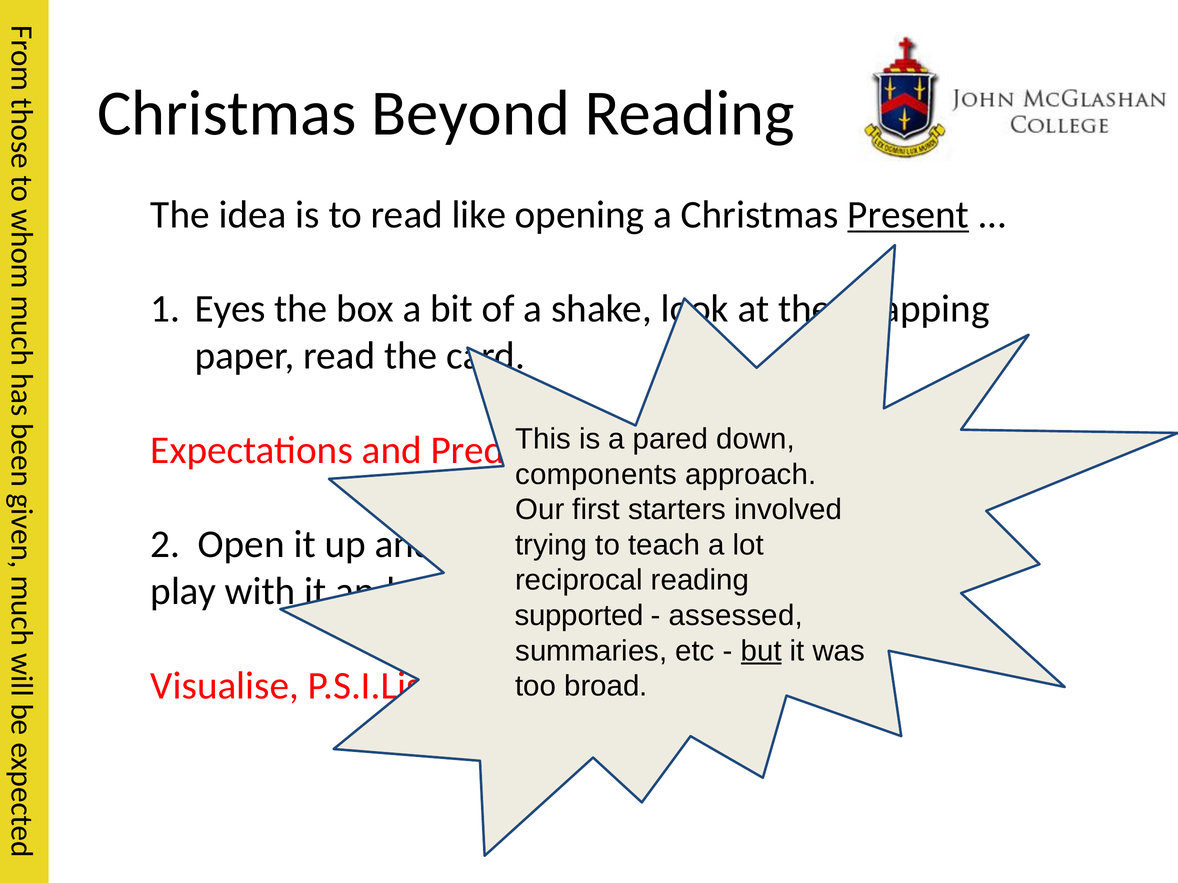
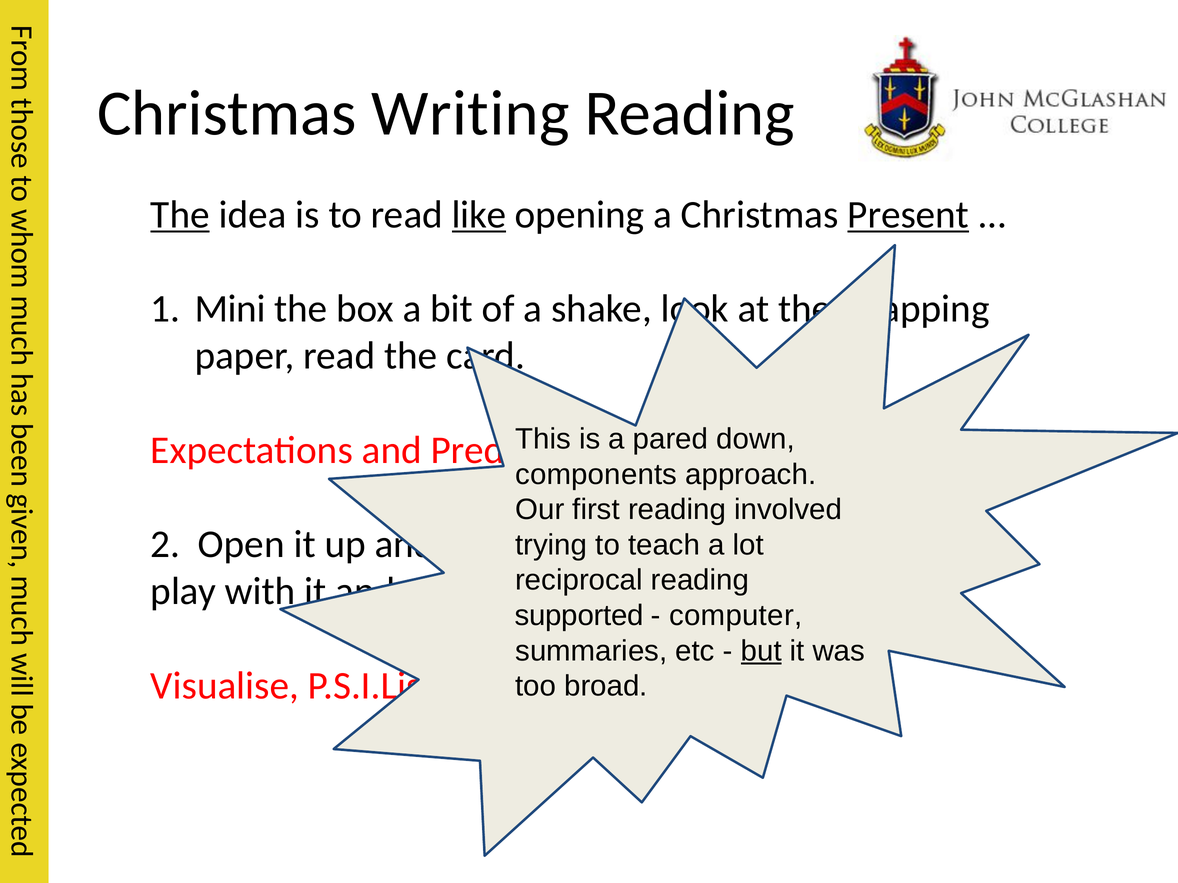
Beyond: Beyond -> Writing
The at (180, 215) underline: none -> present
like underline: none -> present
Eyes: Eyes -> Mini
first starters: starters -> reading
assessed: assessed -> computer
